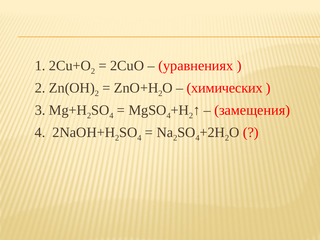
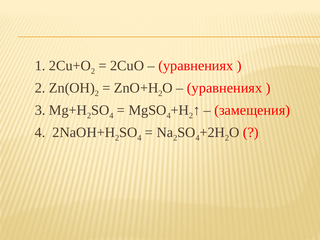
химических at (225, 88): химических -> уравнениях
